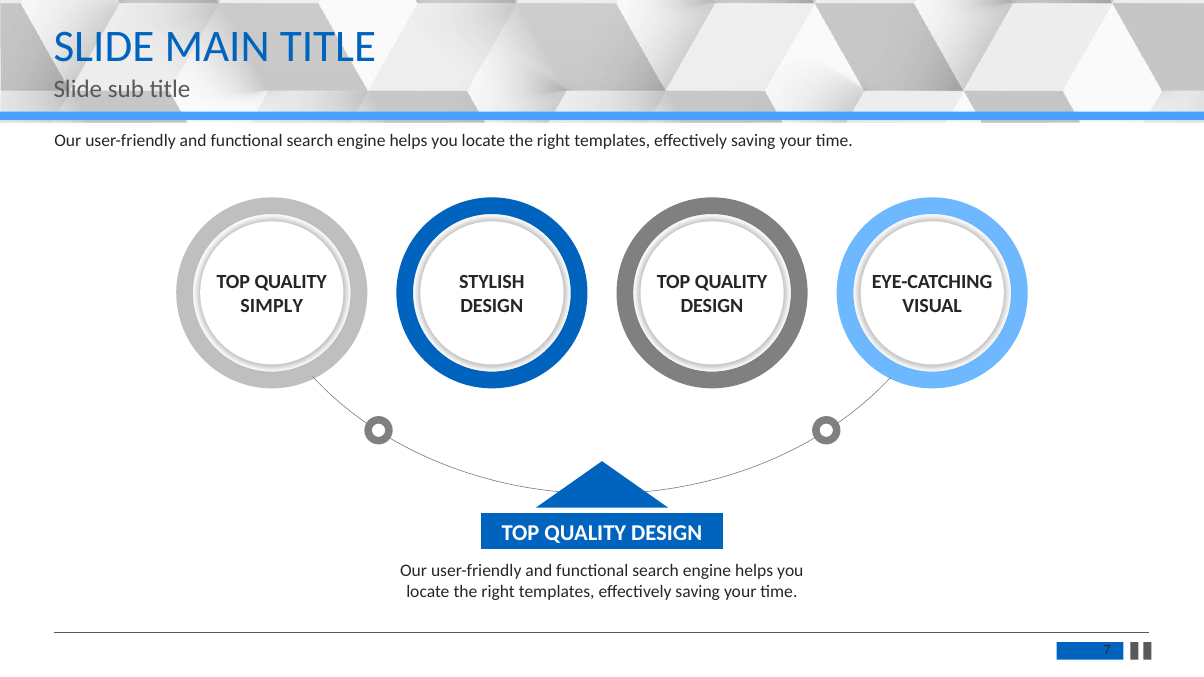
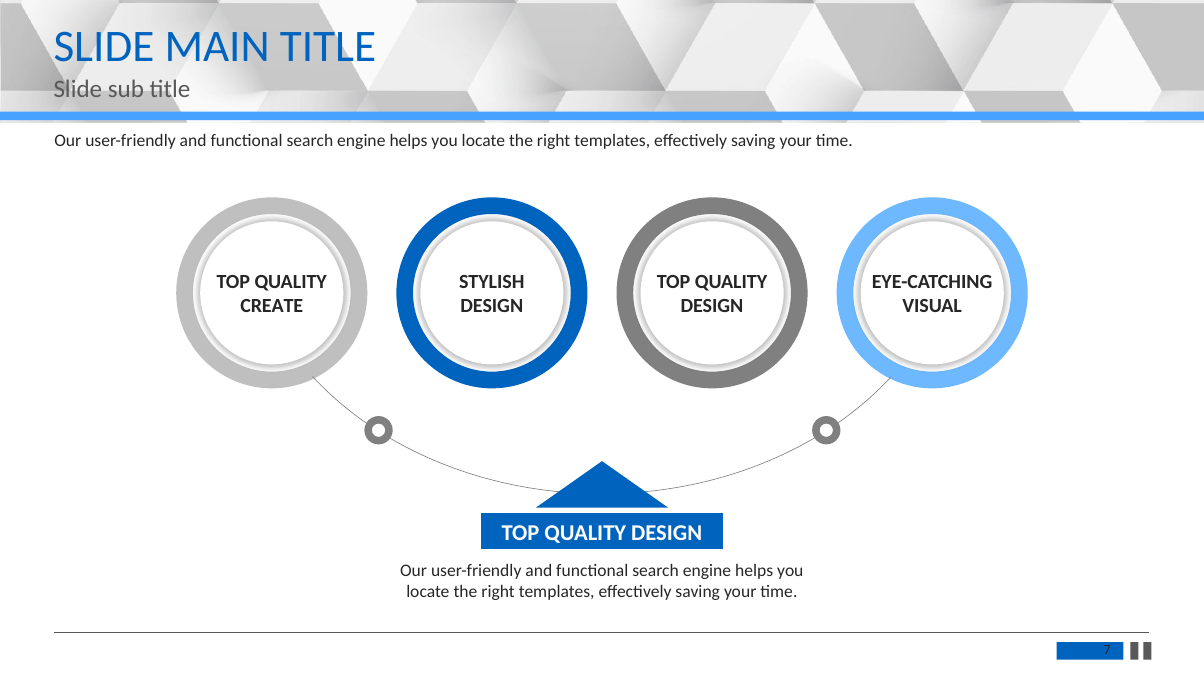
SIMPLY: SIMPLY -> CREATE
